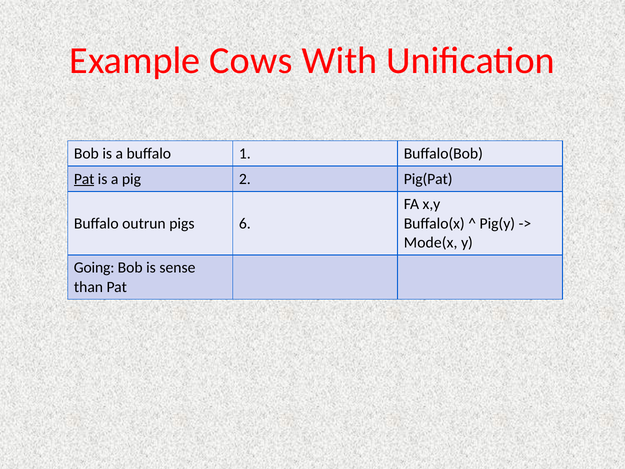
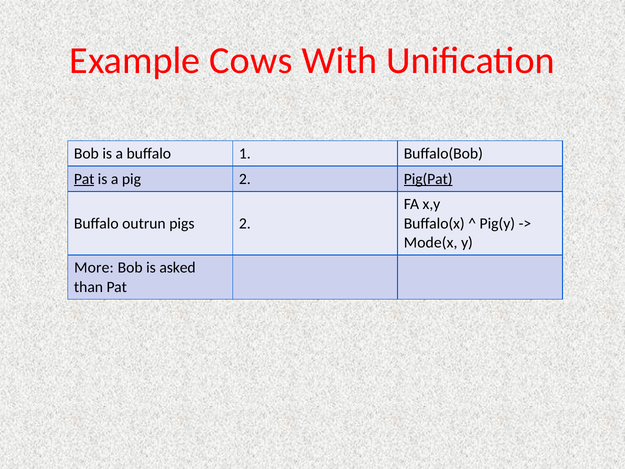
Pig(Pat underline: none -> present
pigs 6: 6 -> 2
Going: Going -> More
sense: sense -> asked
